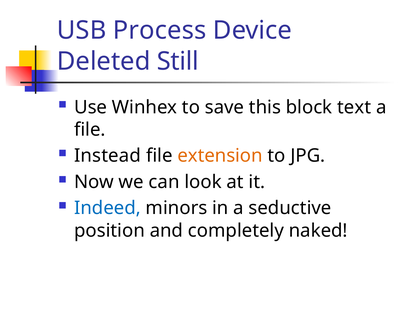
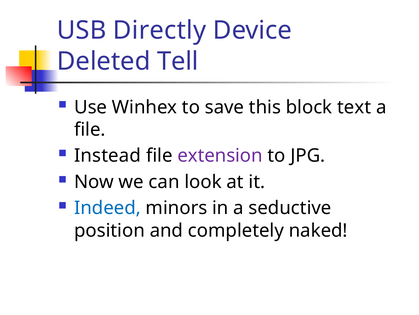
Process: Process -> Directly
Still: Still -> Tell
extension colour: orange -> purple
